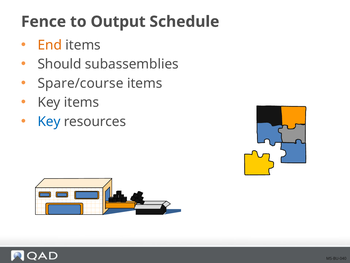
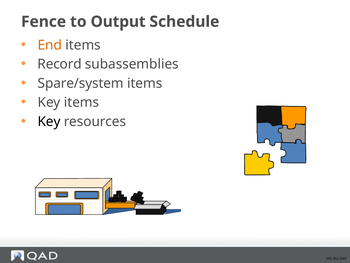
Should: Should -> Record
Spare/course: Spare/course -> Spare/system
Key at (49, 121) colour: blue -> black
